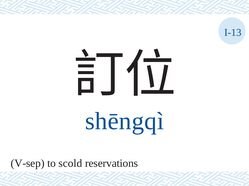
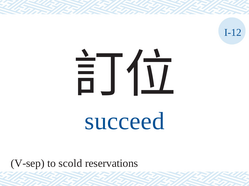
I-13: I-13 -> I-12
shēngqì: shēngqì -> succeed
